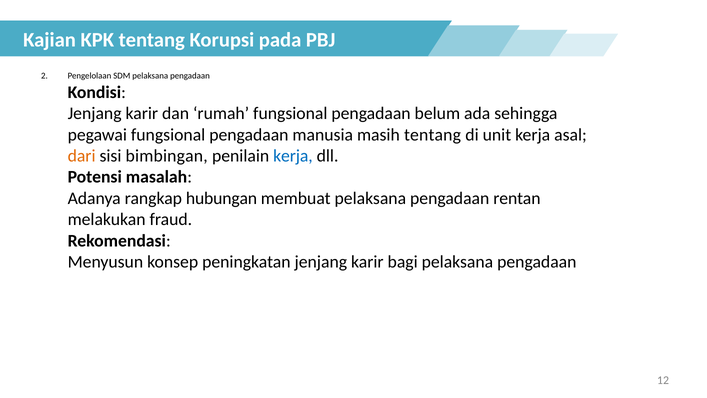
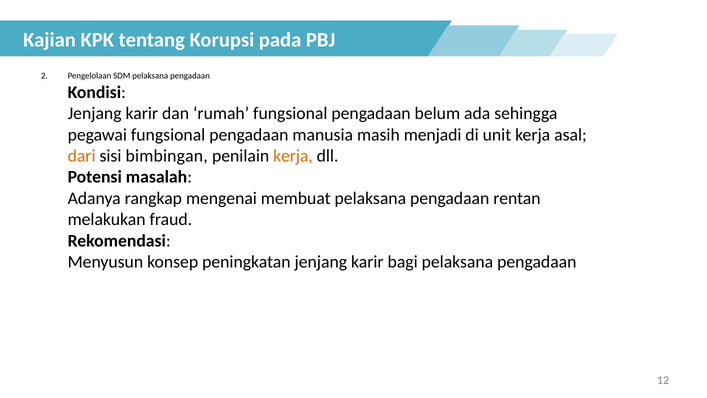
masih tentang: tentang -> menjadi
kerja at (293, 156) colour: blue -> orange
hubungan: hubungan -> mengenai
